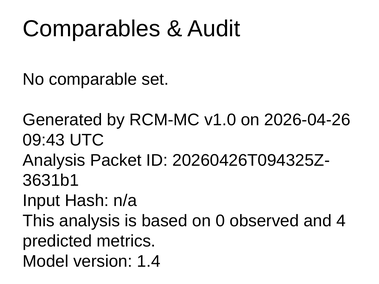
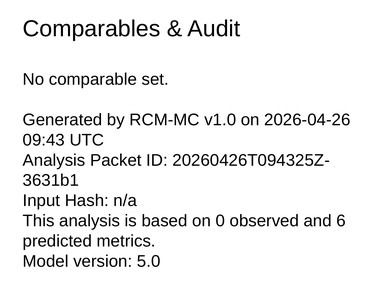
4: 4 -> 6
1.4: 1.4 -> 5.0
